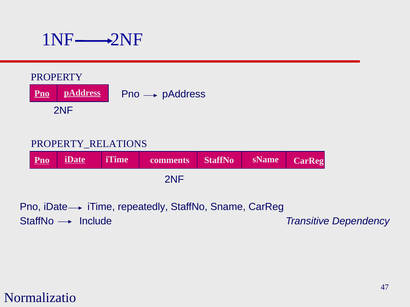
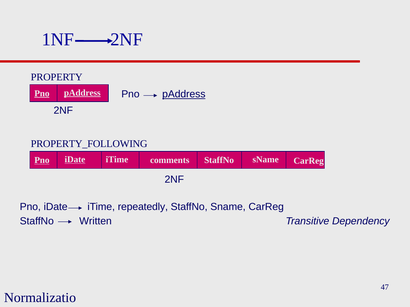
pAddress at (184, 94) underline: none -> present
PROPERTY_RELATIONS: PROPERTY_RELATIONS -> PROPERTY_FOLLOWING
Include: Include -> Written
